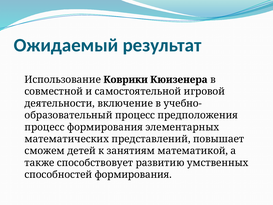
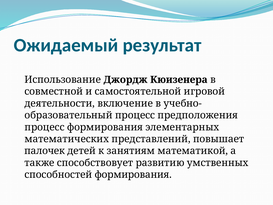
Коврики: Коврики -> Джордж
сможем: сможем -> палочек
